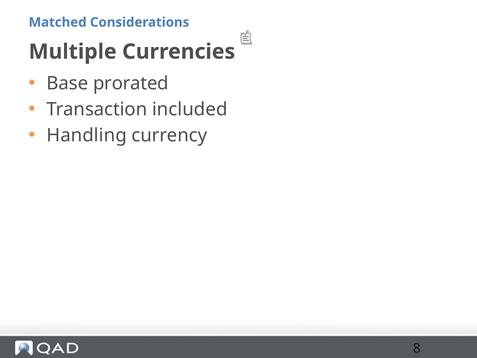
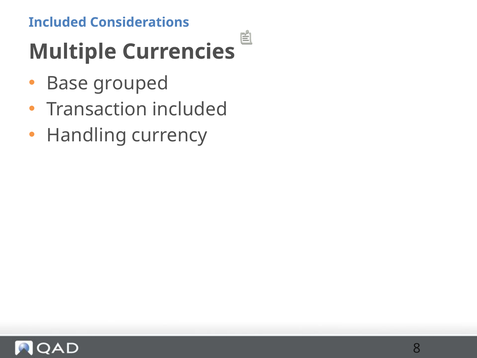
Matched at (58, 22): Matched -> Included
prorated: prorated -> grouped
